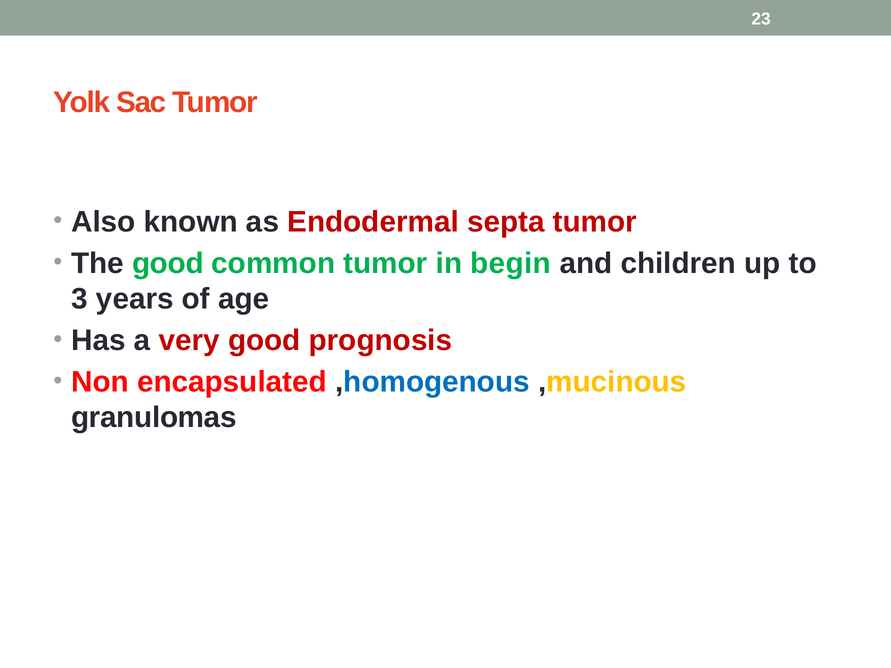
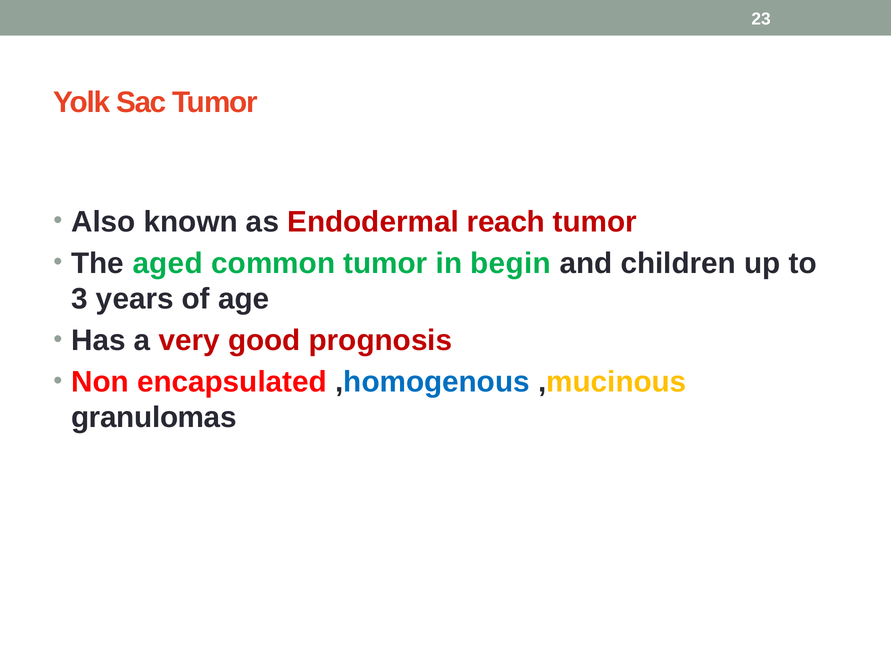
septa: septa -> reach
The good: good -> aged
